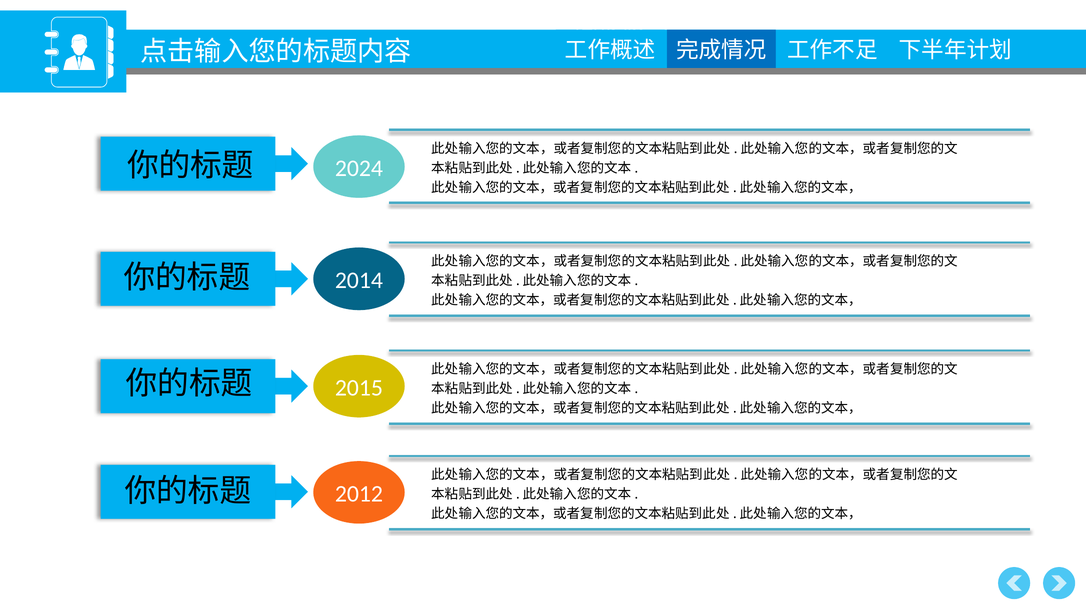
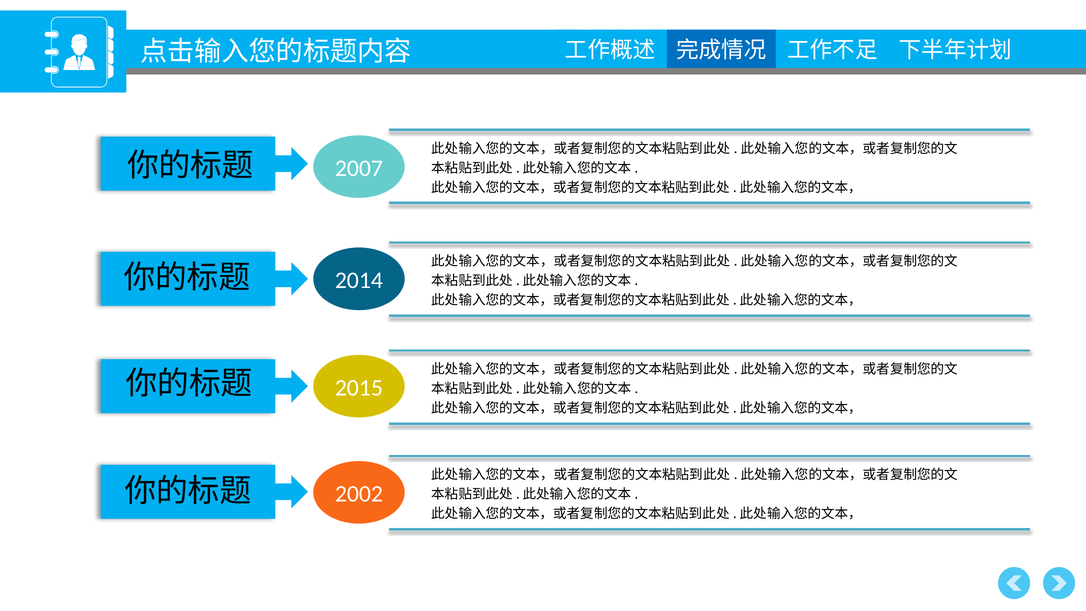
2024: 2024 -> 2007
2012: 2012 -> 2002
